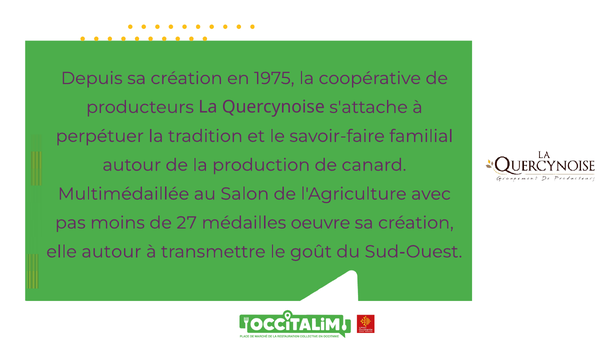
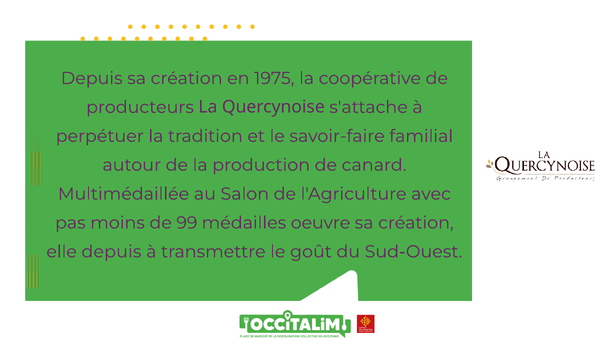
27: 27 -> 99
elle autour: autour -> depuis
